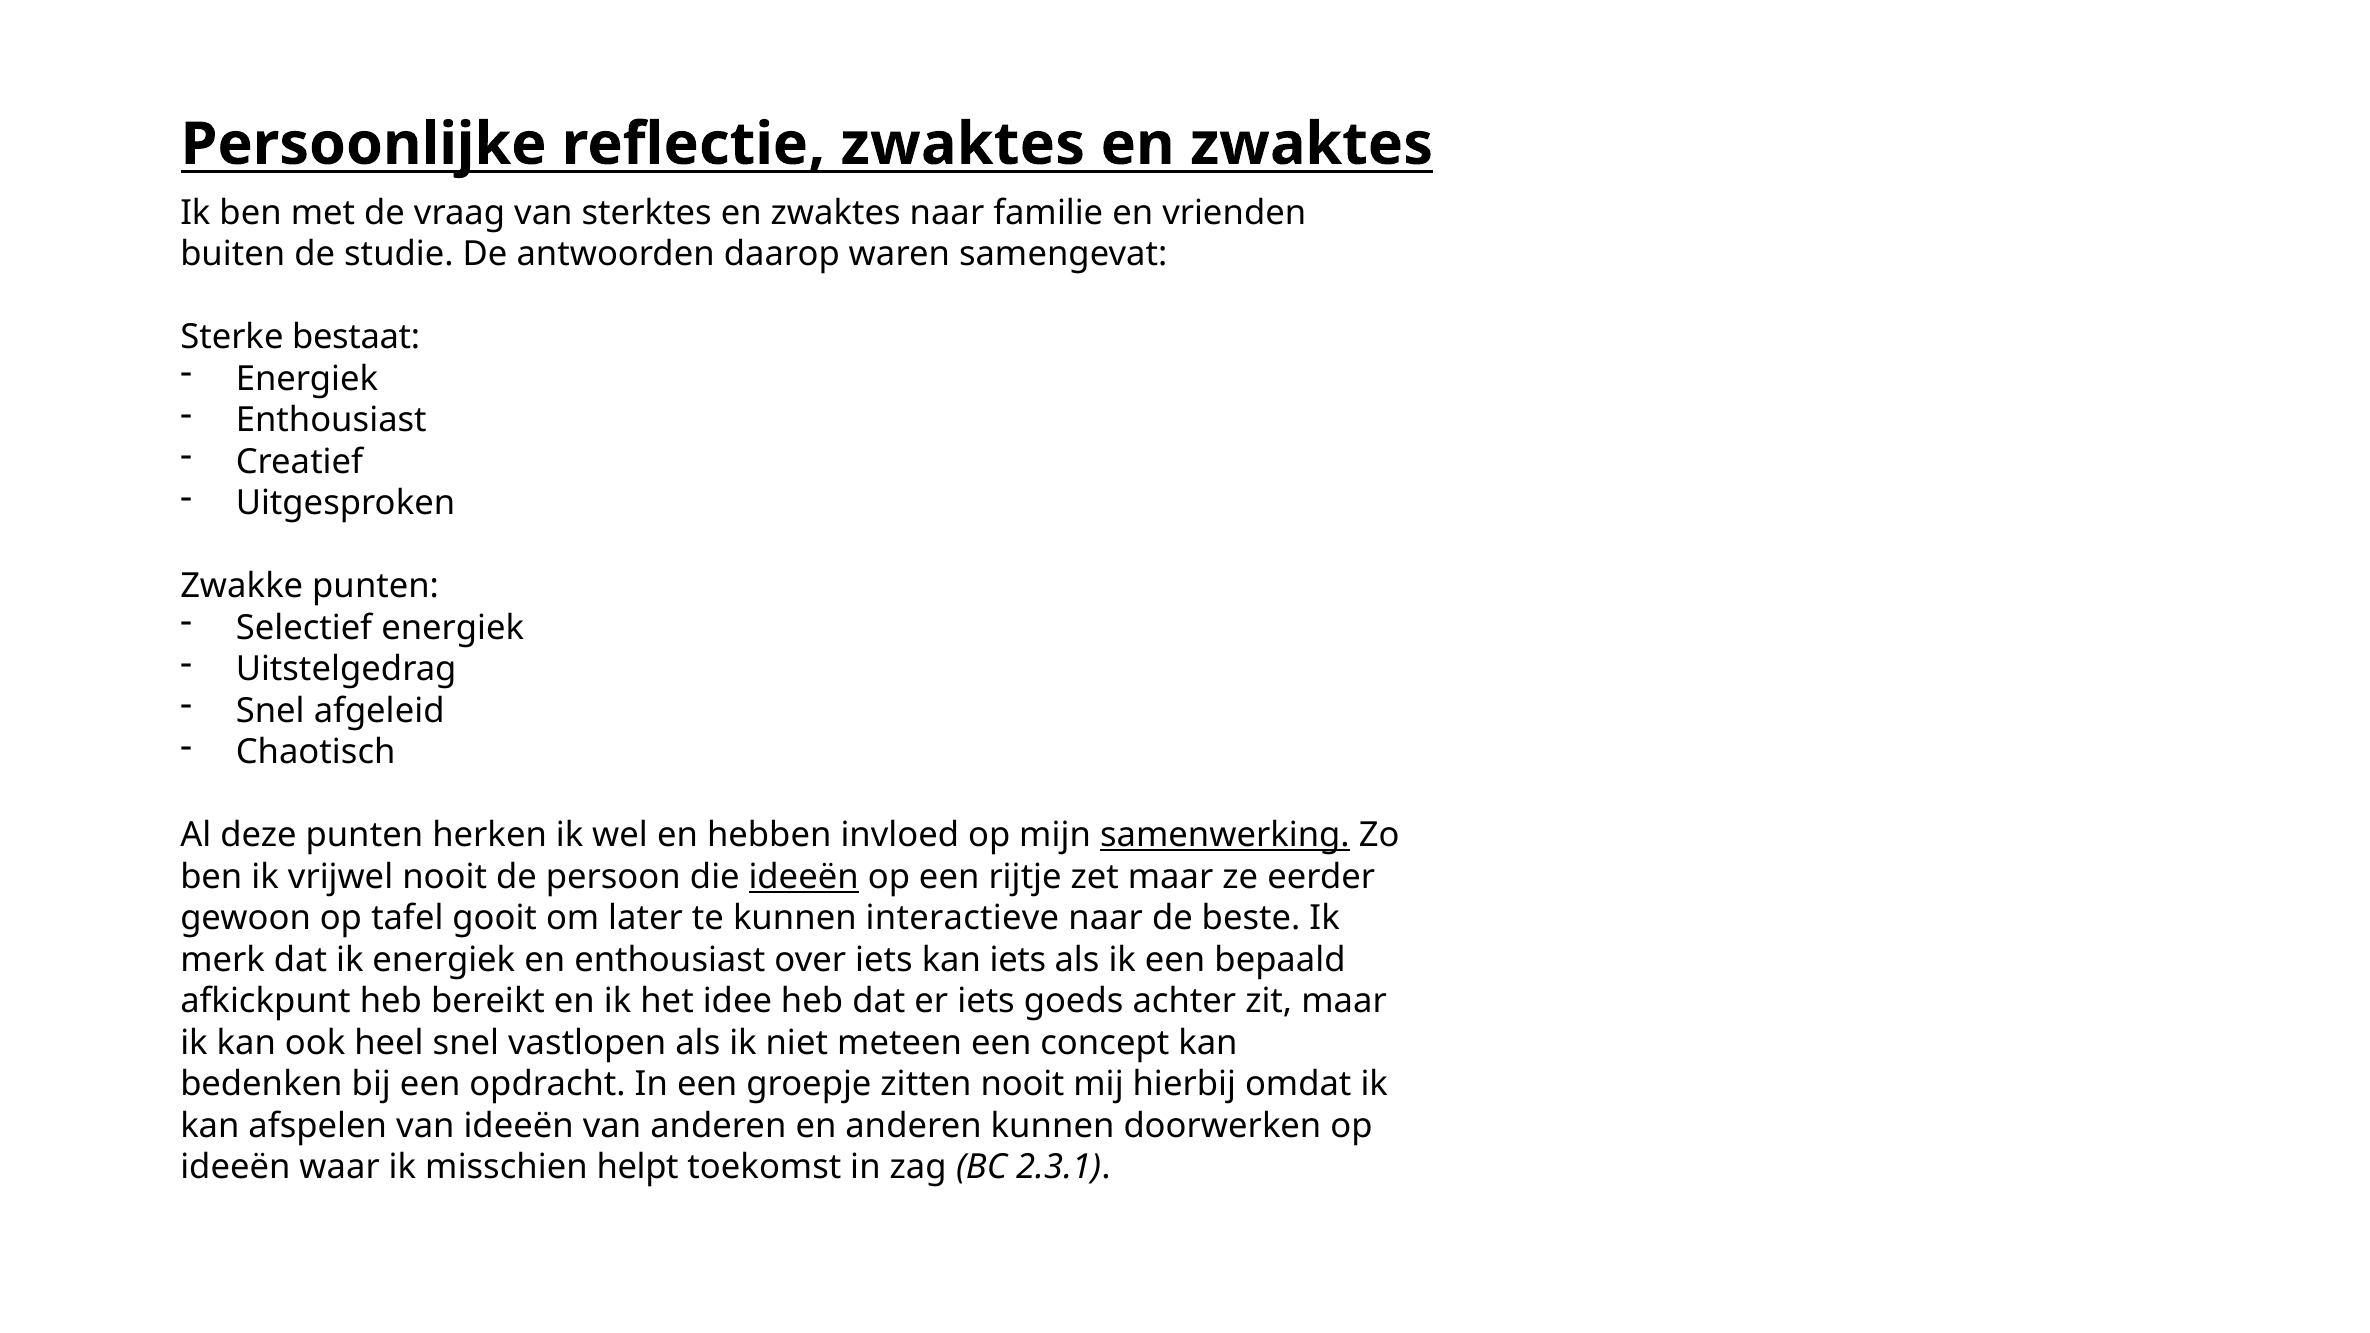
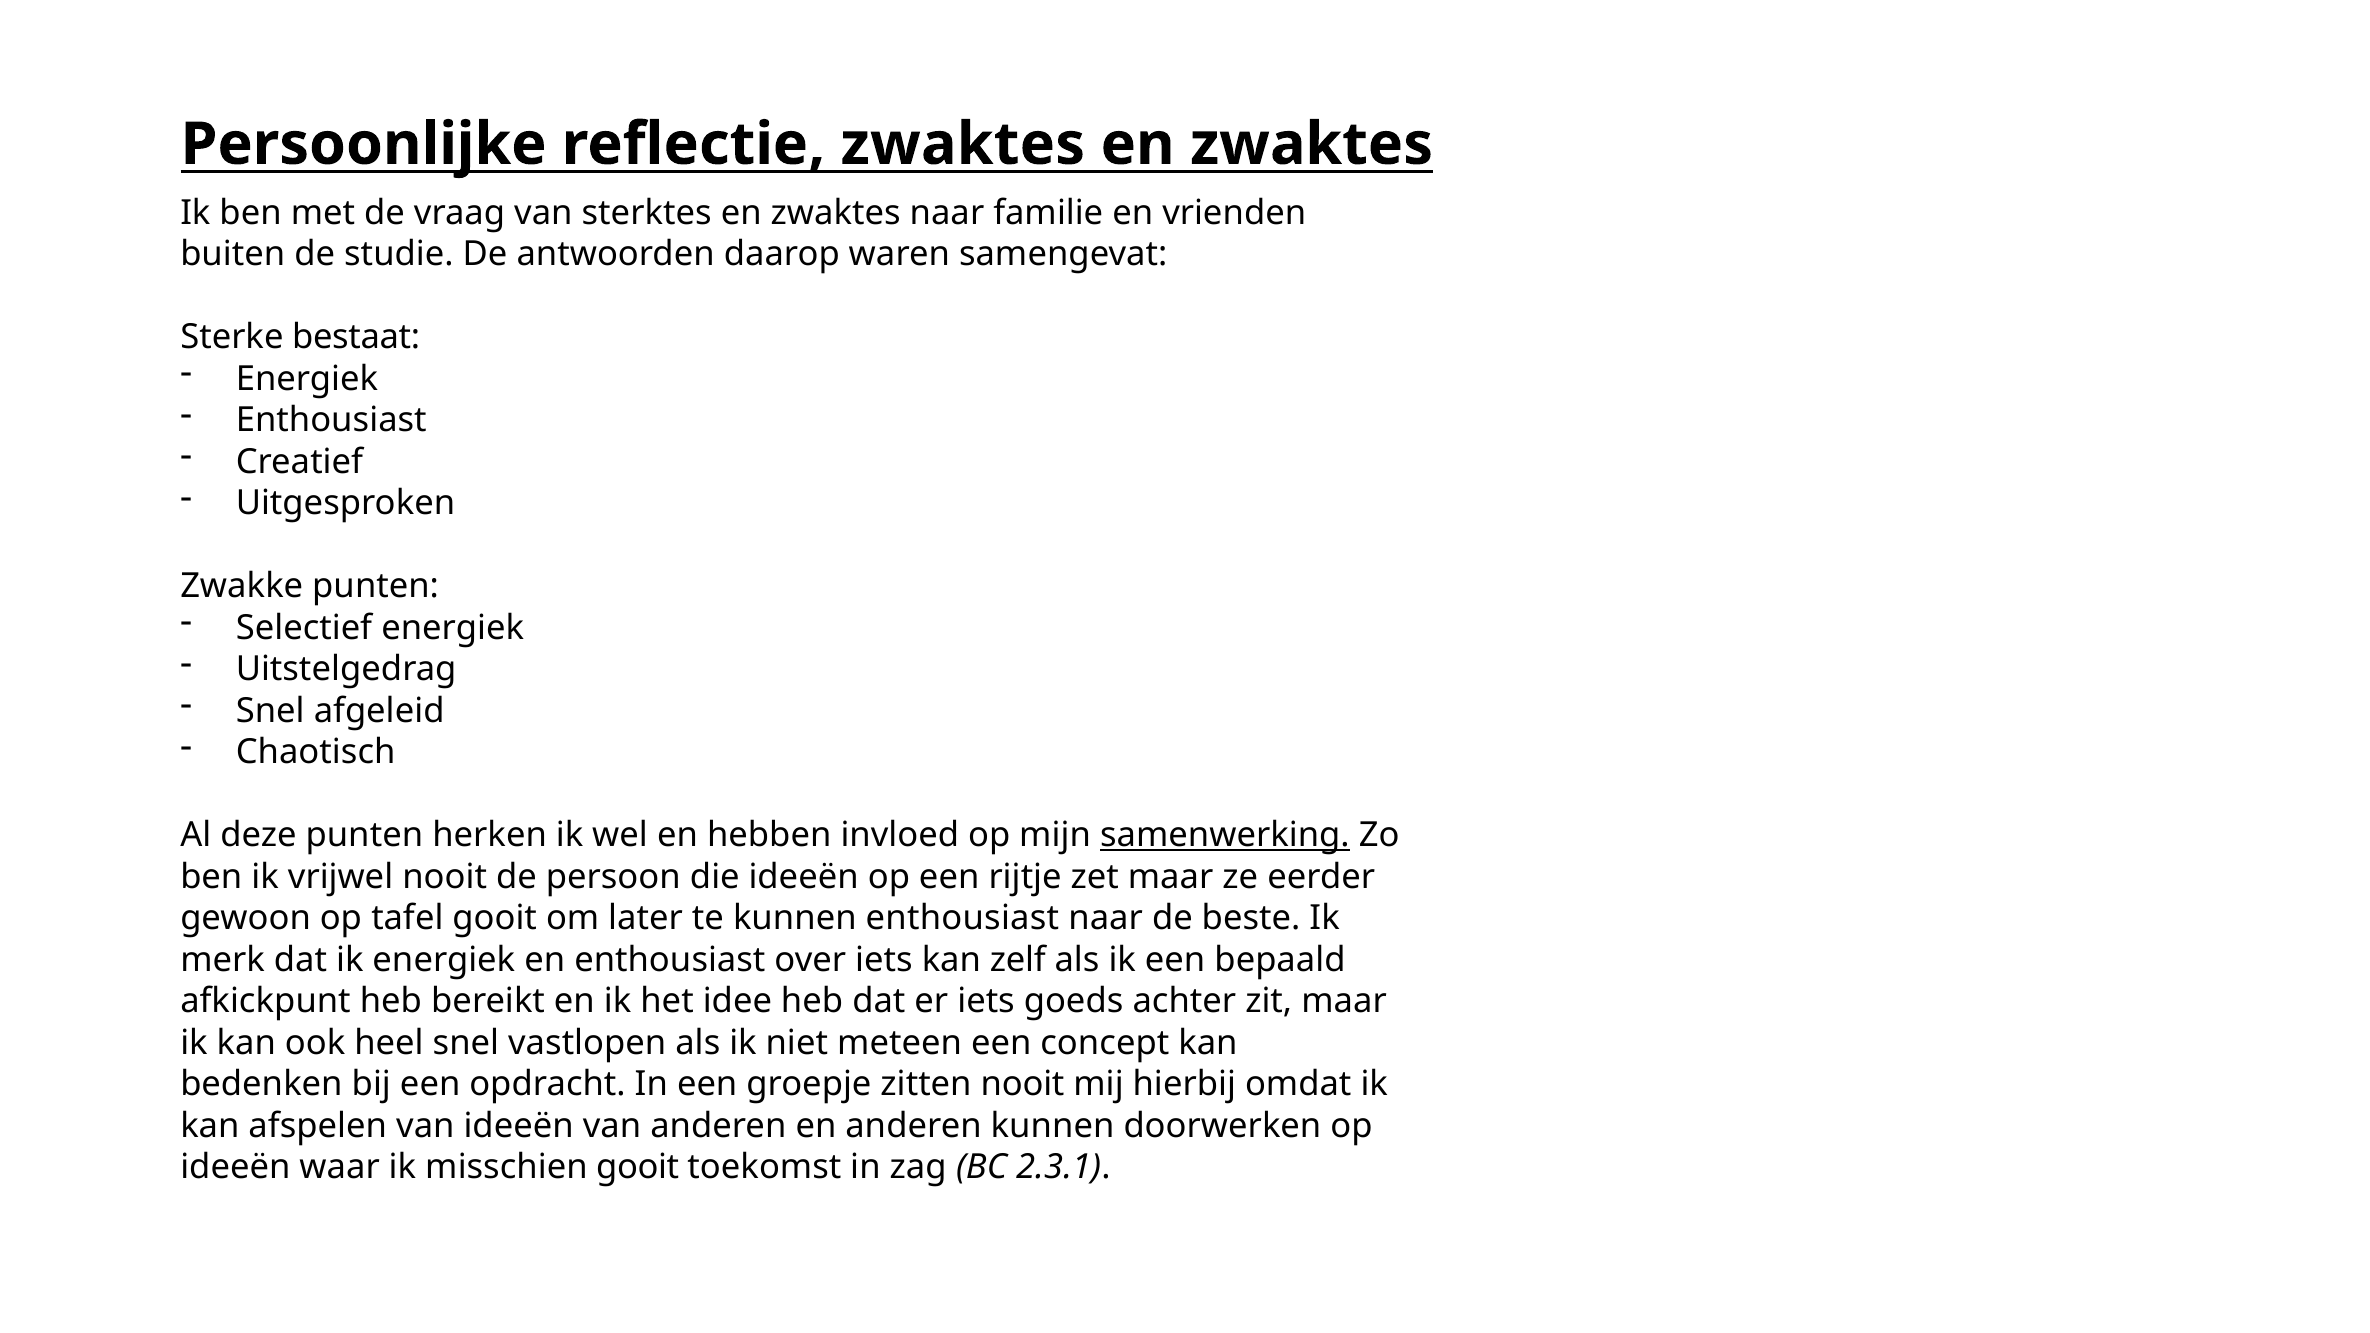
ideeën at (804, 877) underline: present -> none
kunnen interactieve: interactieve -> enthousiast
kan iets: iets -> zelf
misschien helpt: helpt -> gooit
